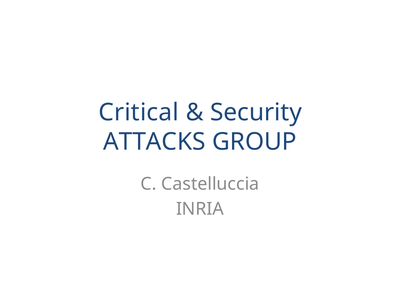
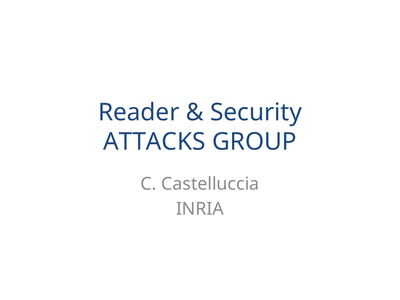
Critical: Critical -> Reader
